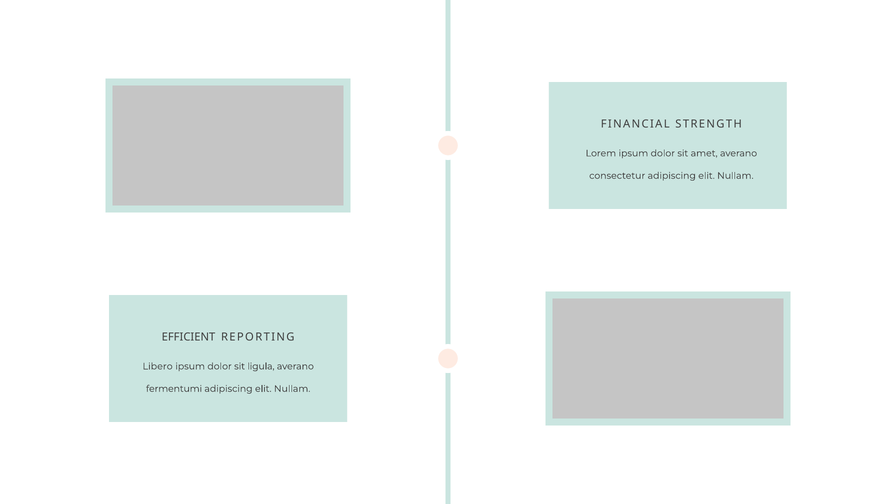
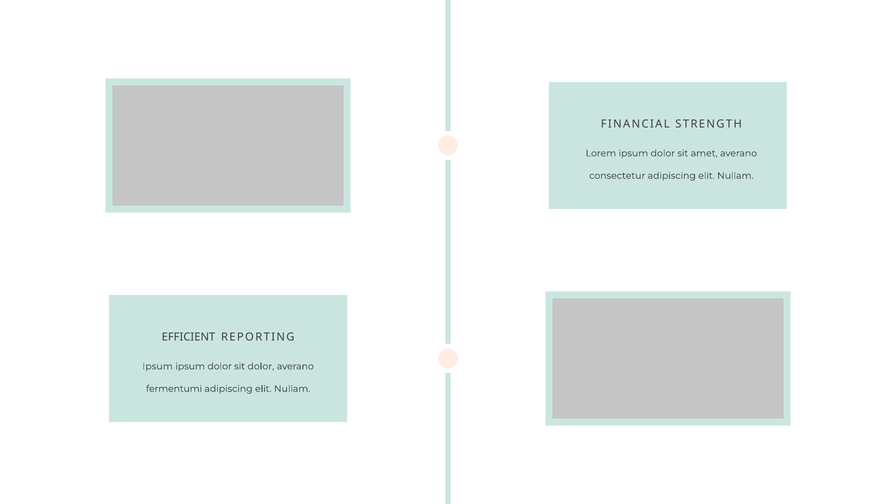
Libero at (158, 366): Libero -> Ipsum
sit ligula: ligula -> dolor
